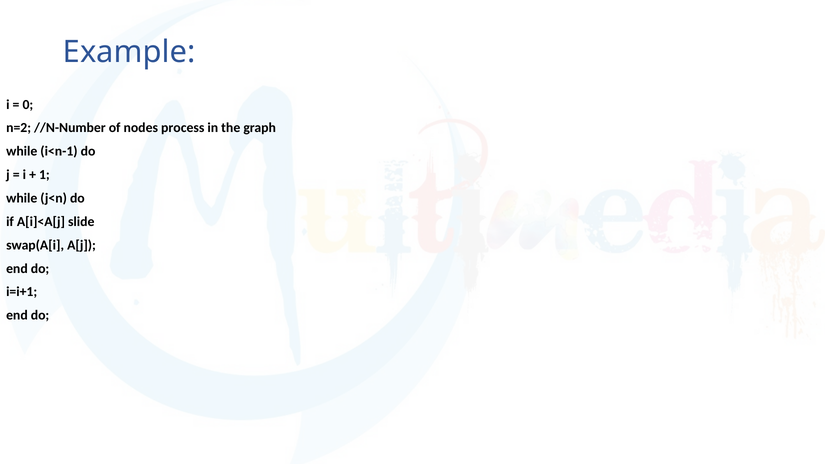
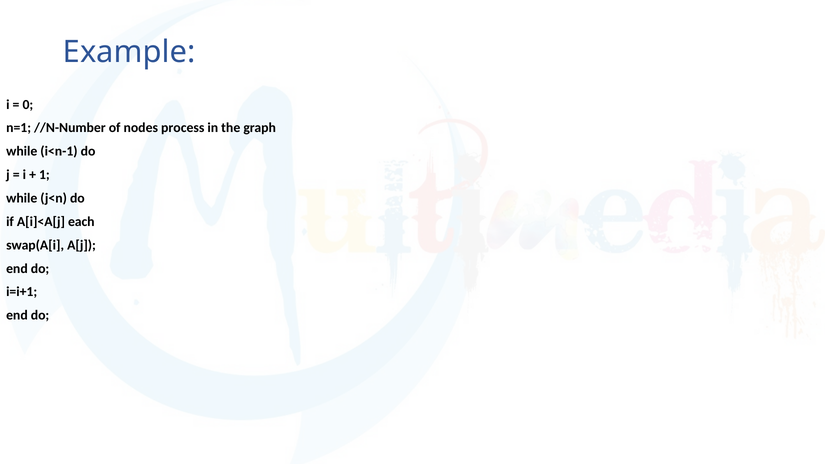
n=2: n=2 -> n=1
slide: slide -> each
